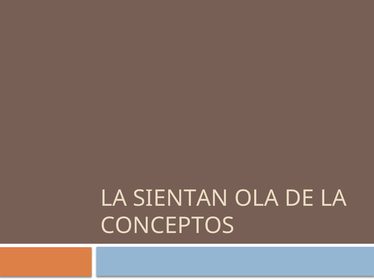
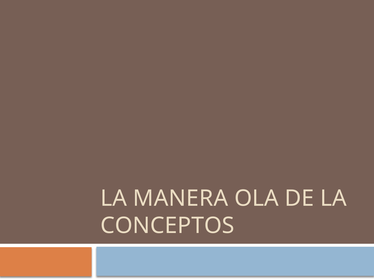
SIENTAN: SIENTAN -> MANERA
